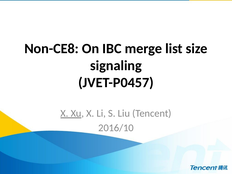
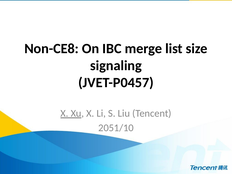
2016/10: 2016/10 -> 2051/10
